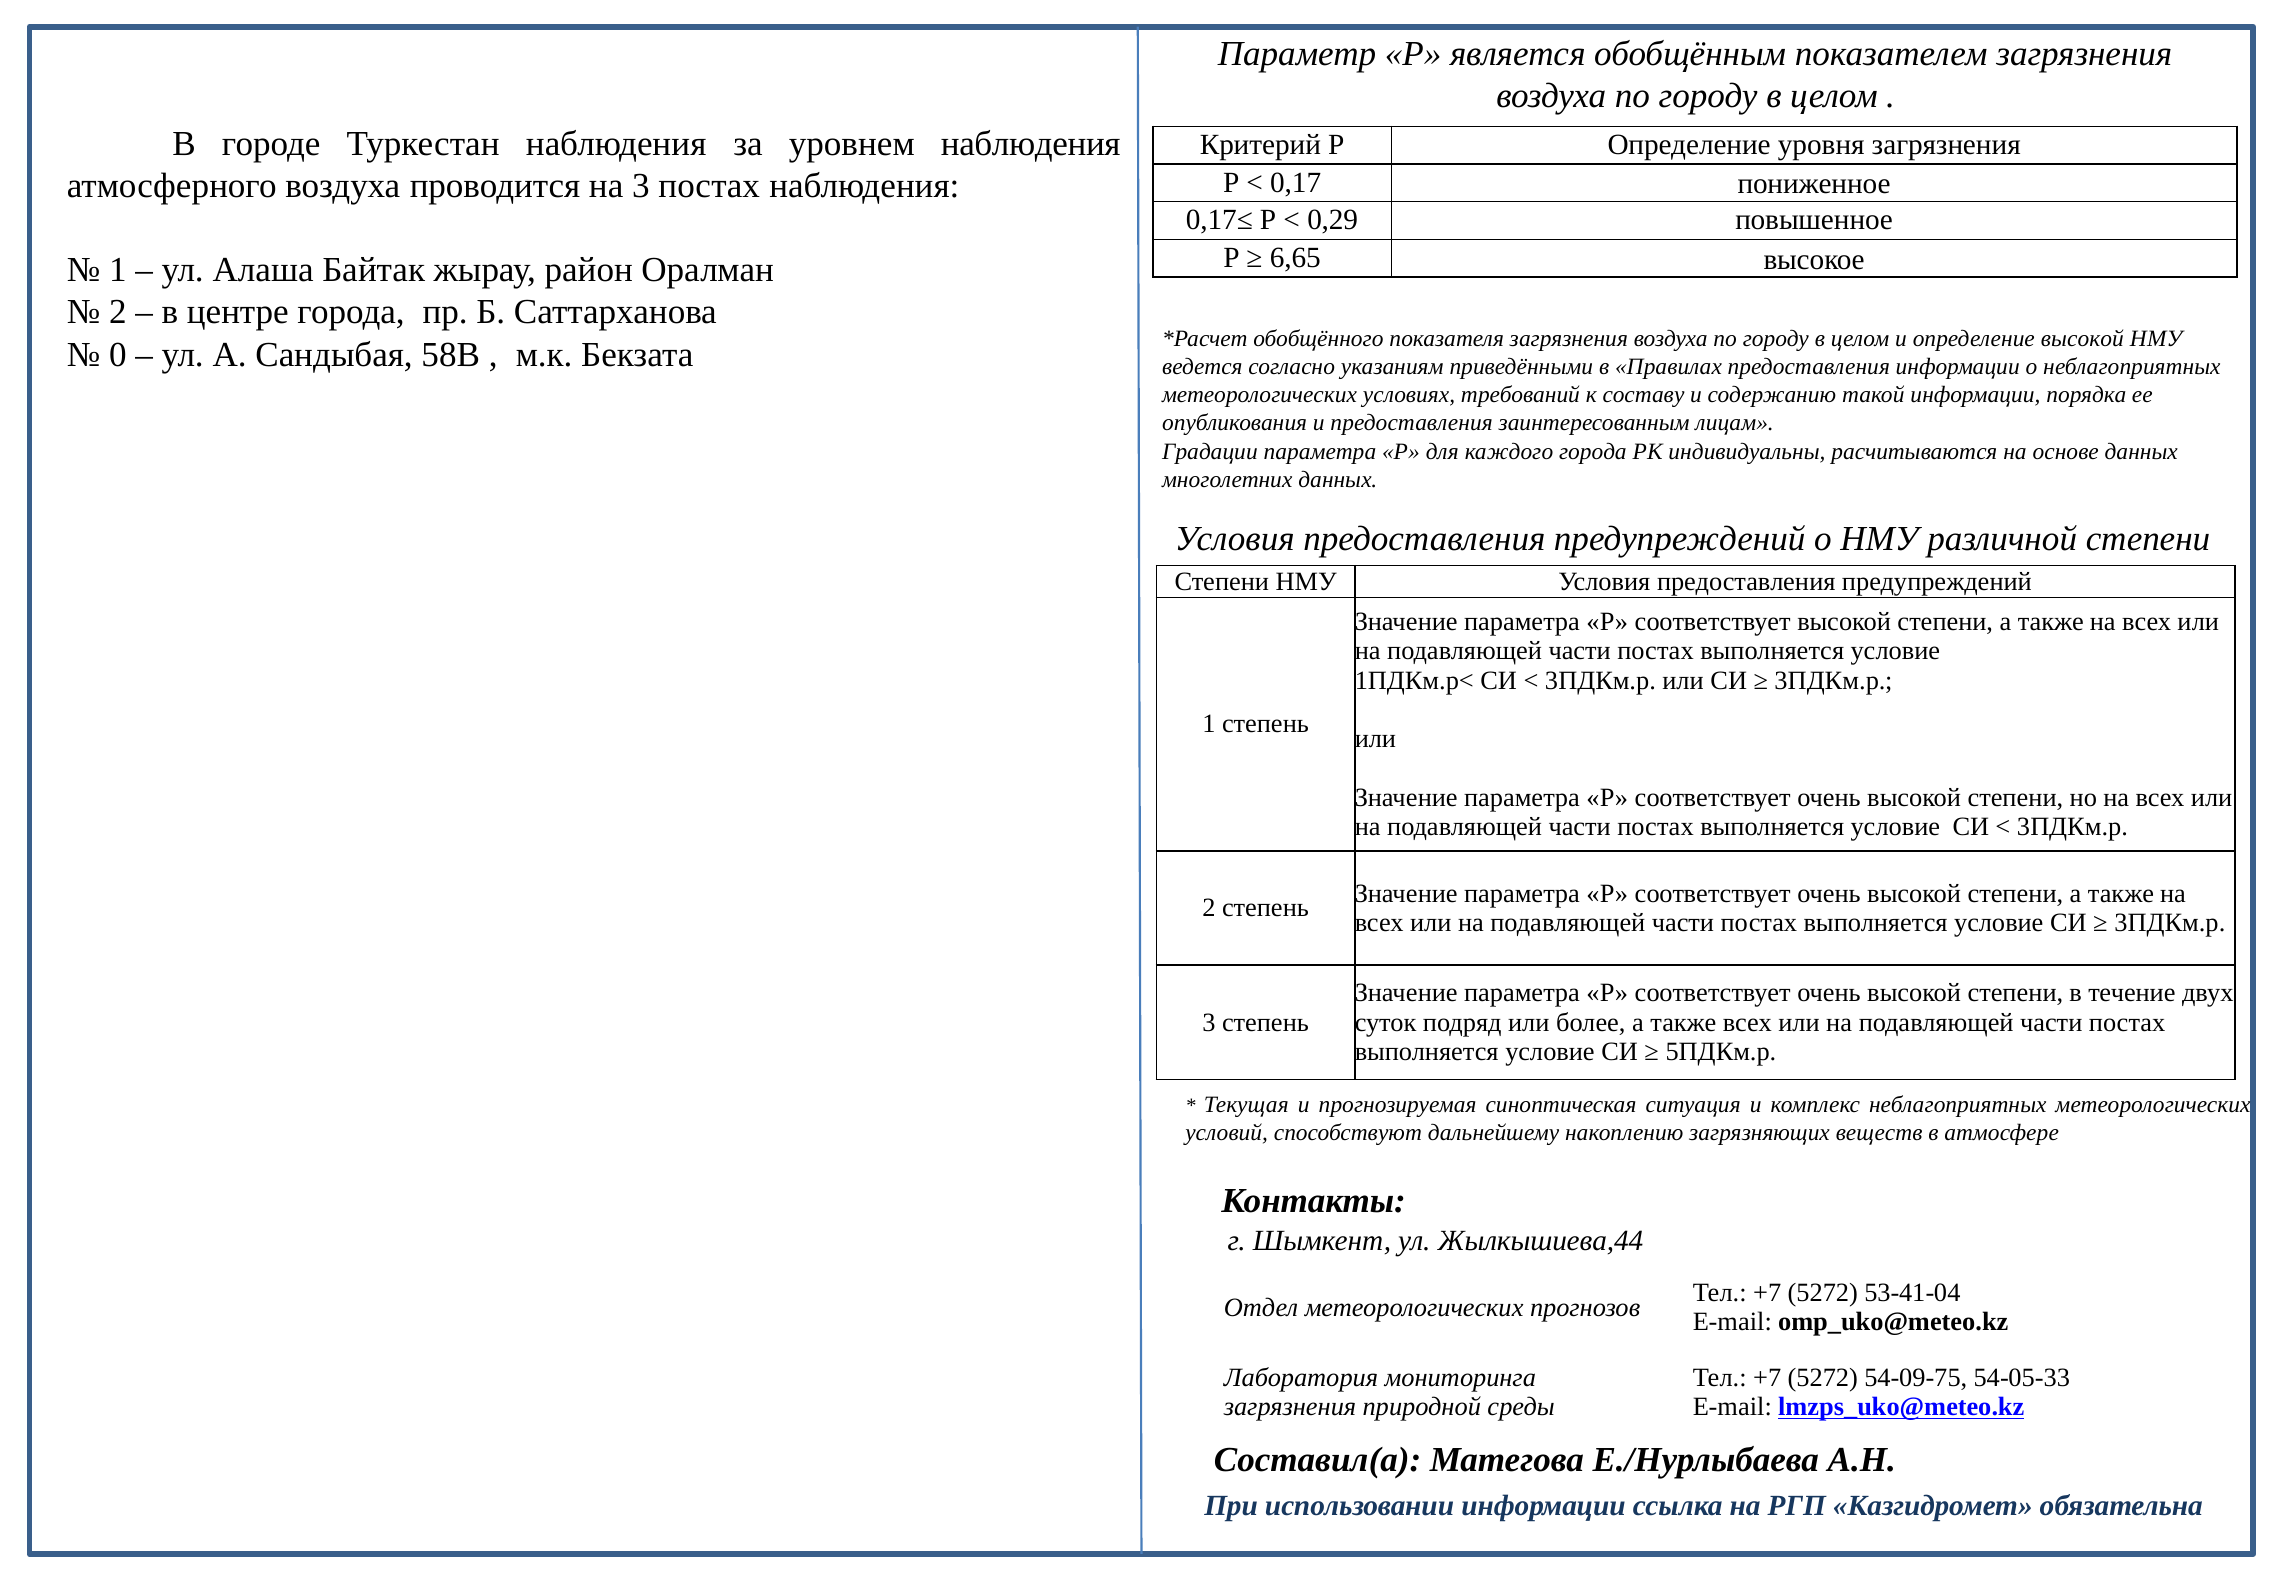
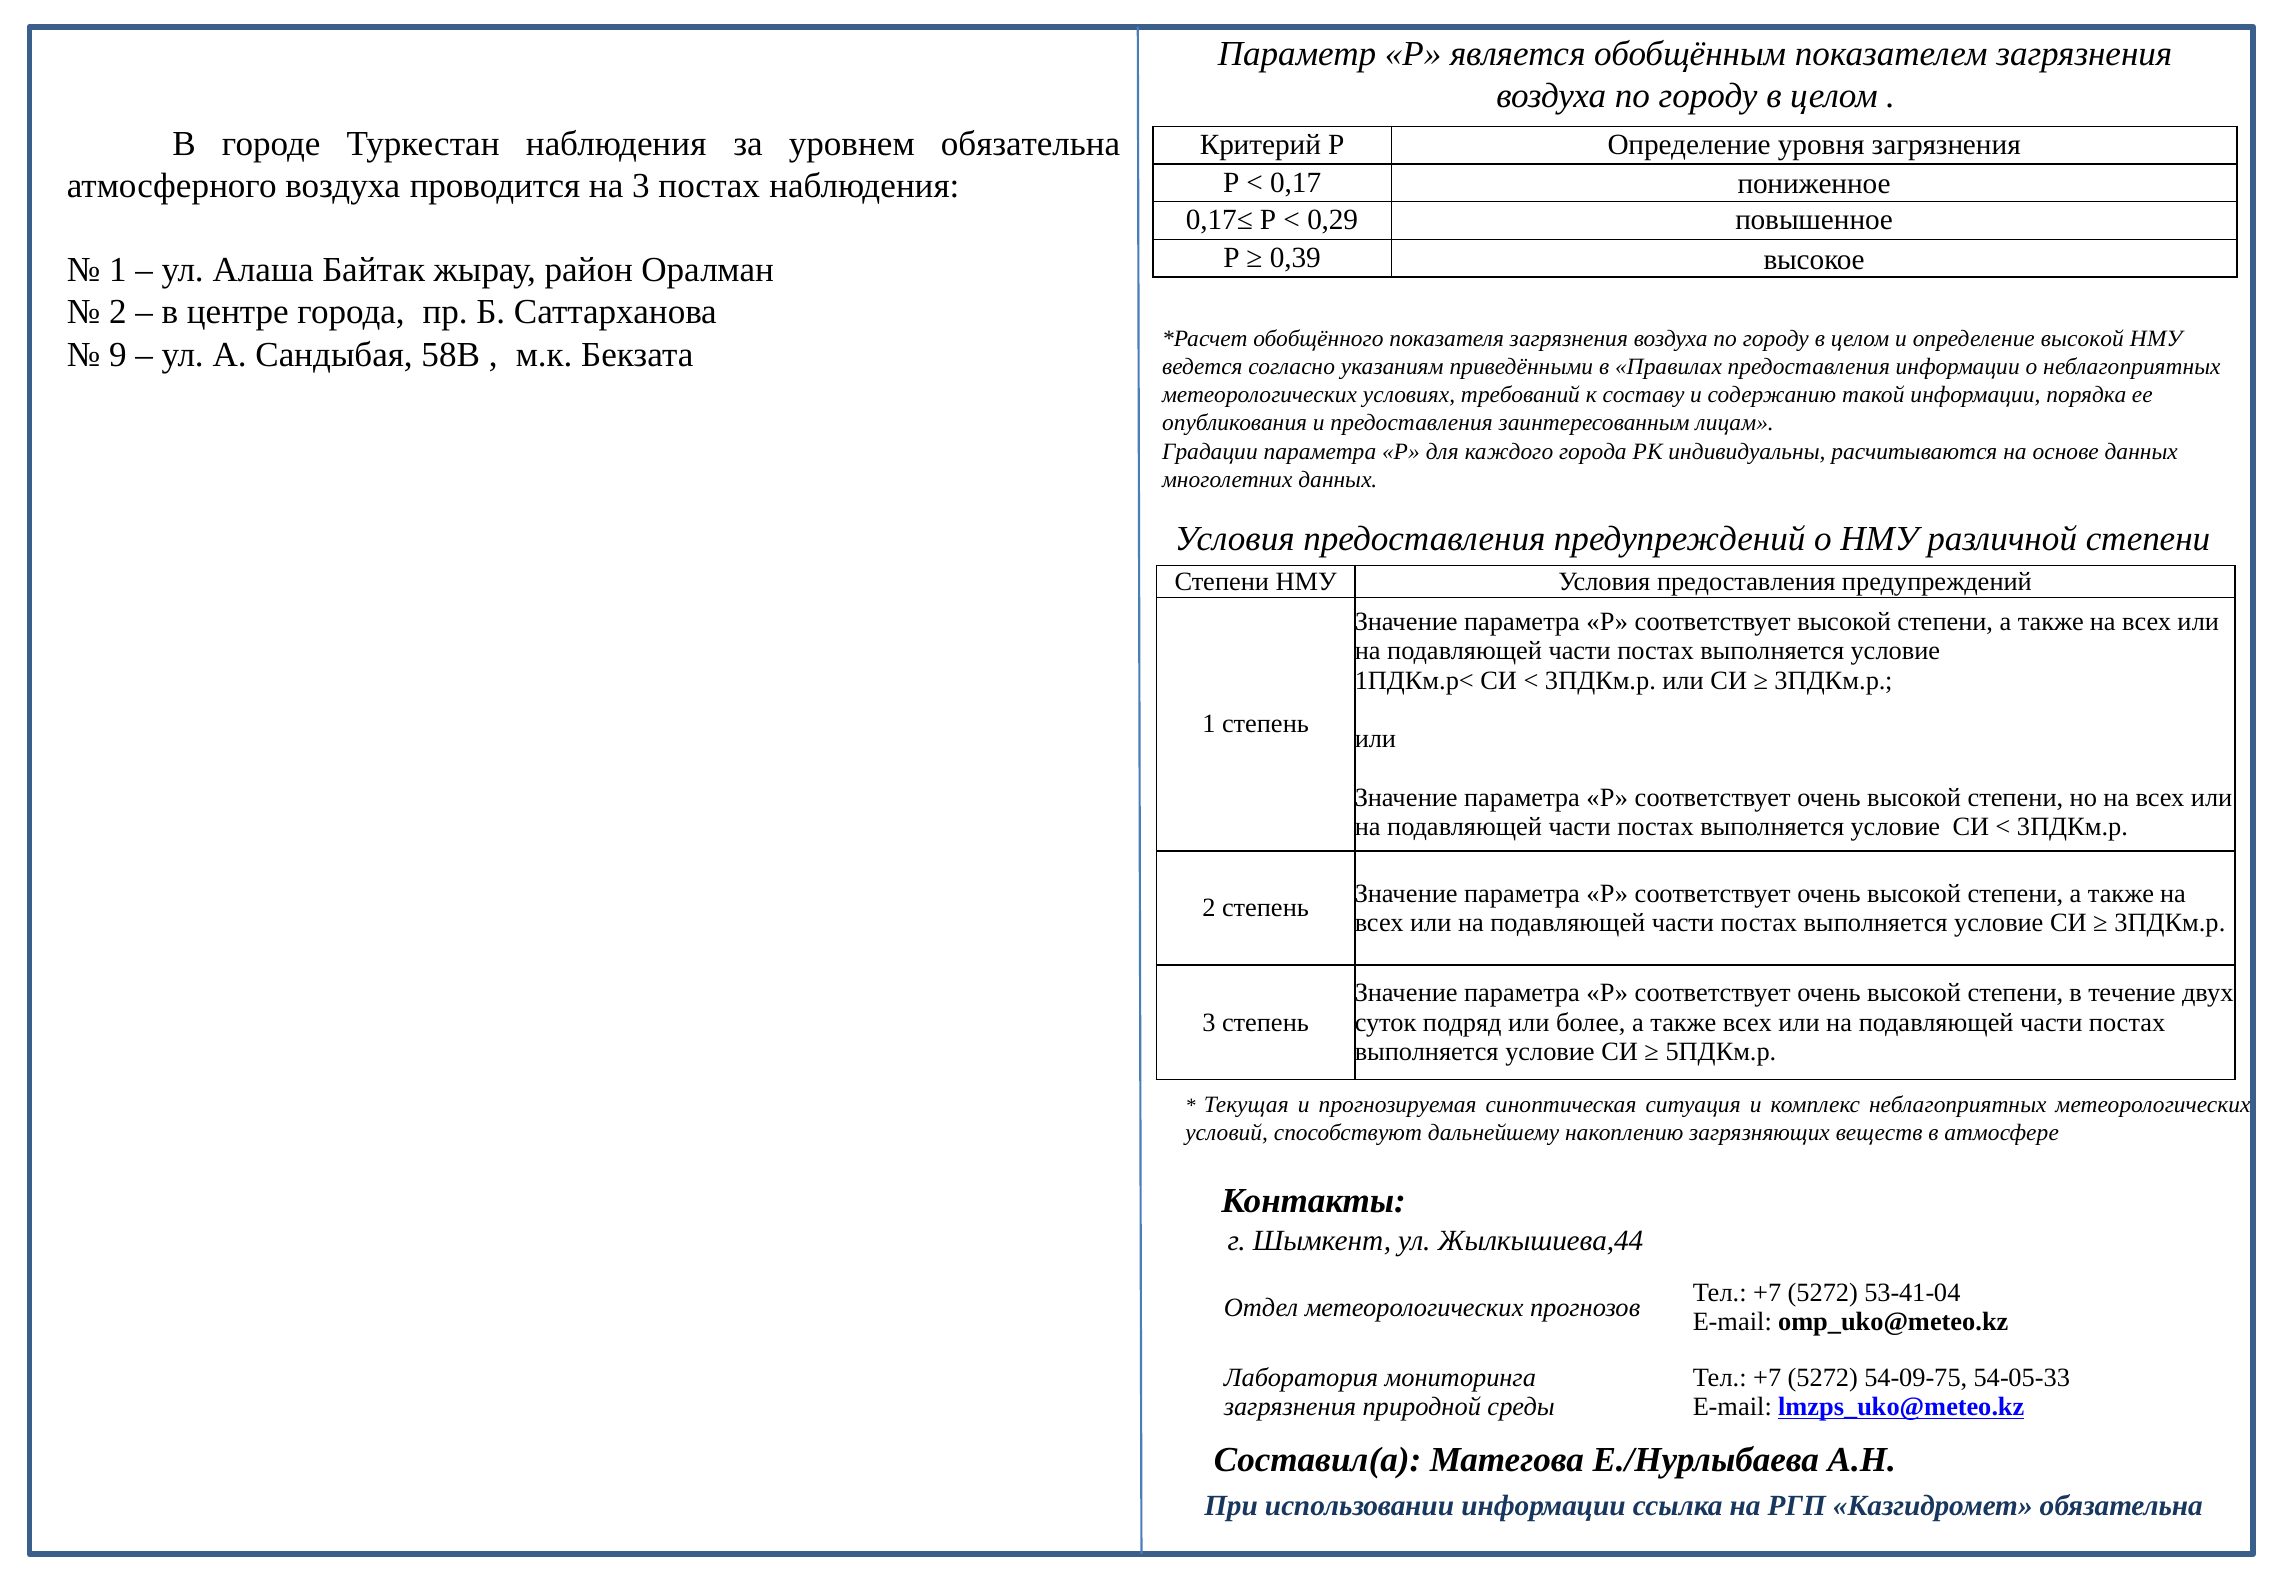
уровнем наблюдения: наблюдения -> обязательна
6,65: 6,65 -> 0,39
0: 0 -> 9
